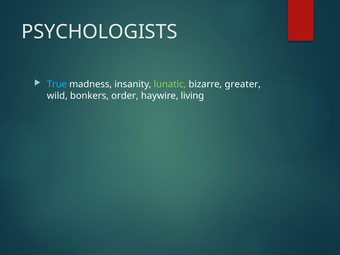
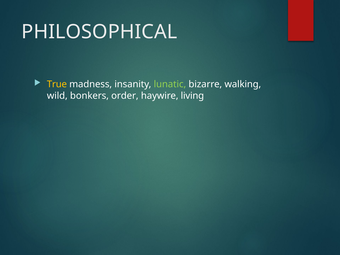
PSYCHOLOGISTS: PSYCHOLOGISTS -> PHILOSOPHICAL
True colour: light blue -> yellow
greater: greater -> walking
